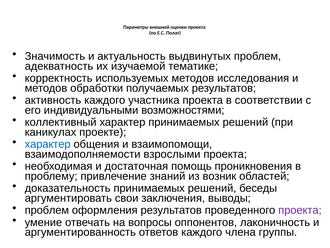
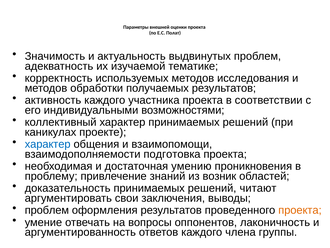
взрослыми: взрослыми -> подготовка
помощь: помощь -> умению
беседы: беседы -> читают
проекта at (300, 210) colour: purple -> orange
